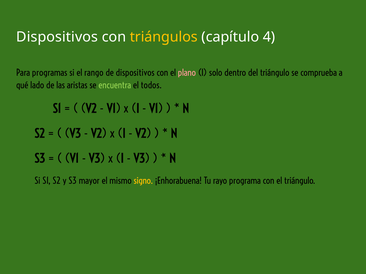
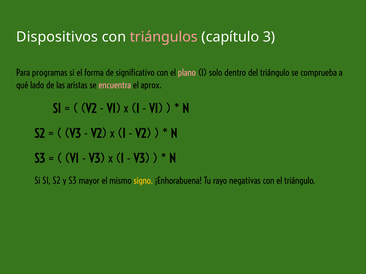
triángulos colour: yellow -> pink
4: 4 -> 3
rango: rango -> forma
de dispositivos: dispositivos -> significativo
encuentra colour: light green -> pink
todos: todos -> aprox
programa: programa -> negativas
